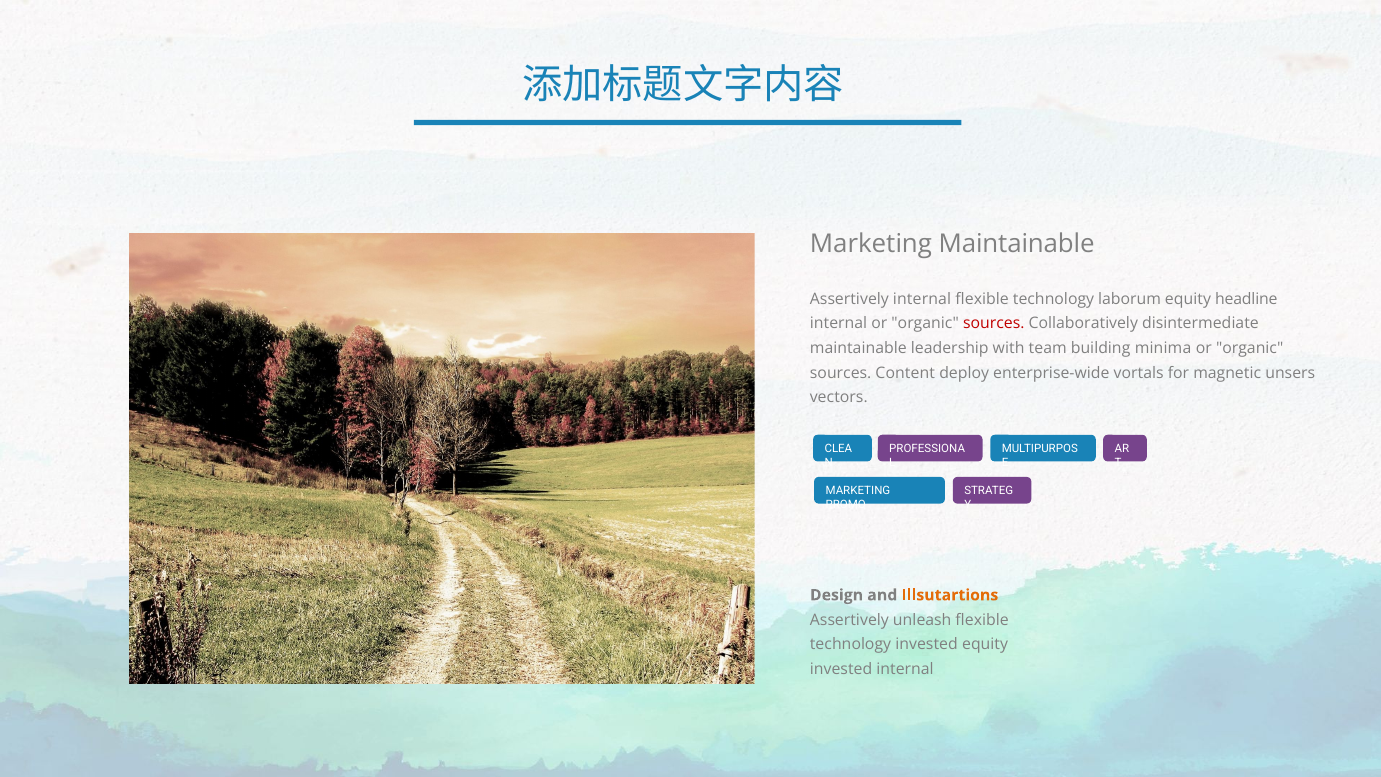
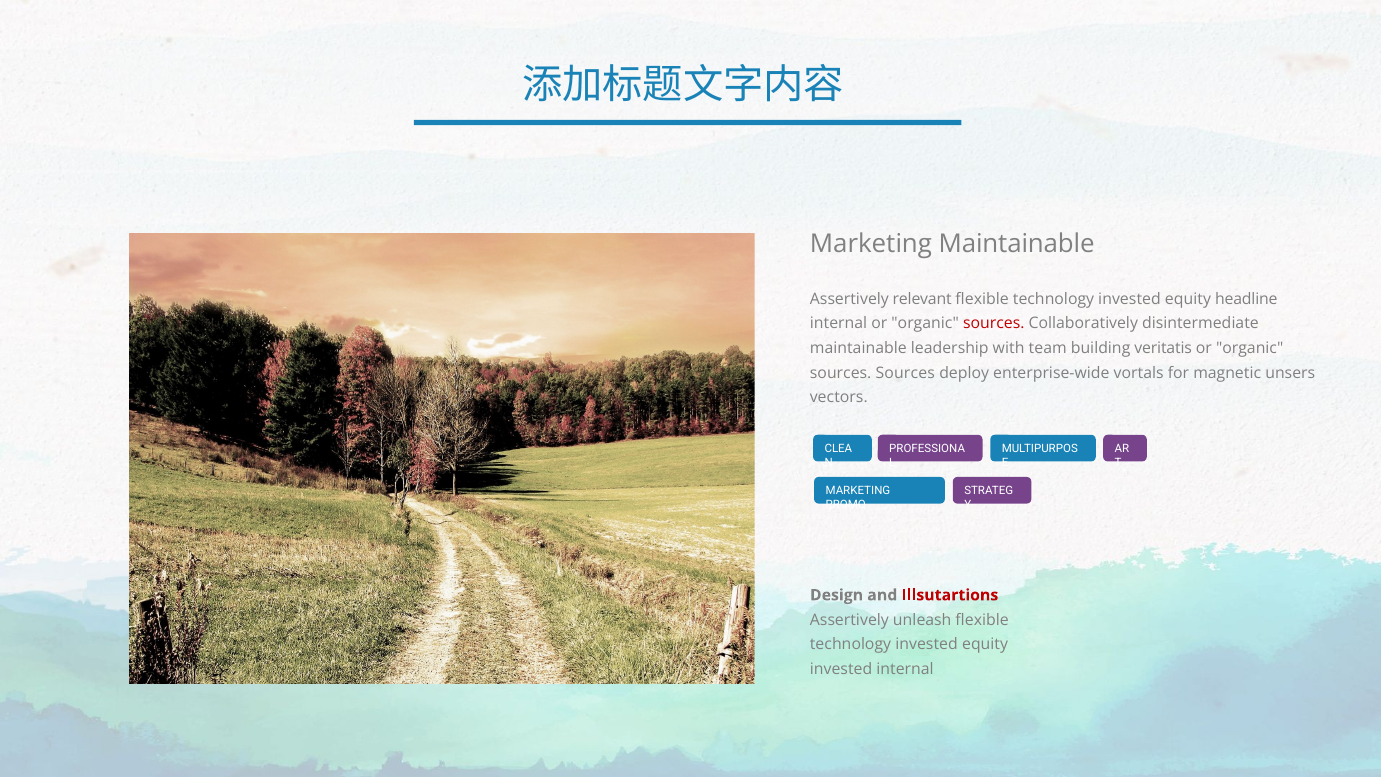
Assertively internal: internal -> relevant
laborum at (1130, 299): laborum -> invested
minima: minima -> veritatis
sources Content: Content -> Sources
Illsutartions colour: orange -> red
